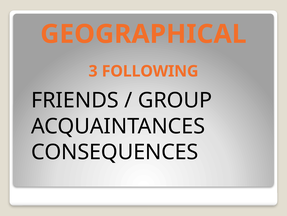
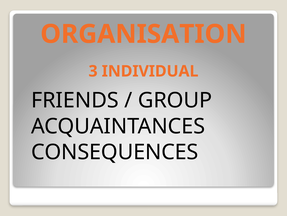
GEOGRAPHICAL: GEOGRAPHICAL -> ORGANISATION
FOLLOWING: FOLLOWING -> INDIVIDUAL
